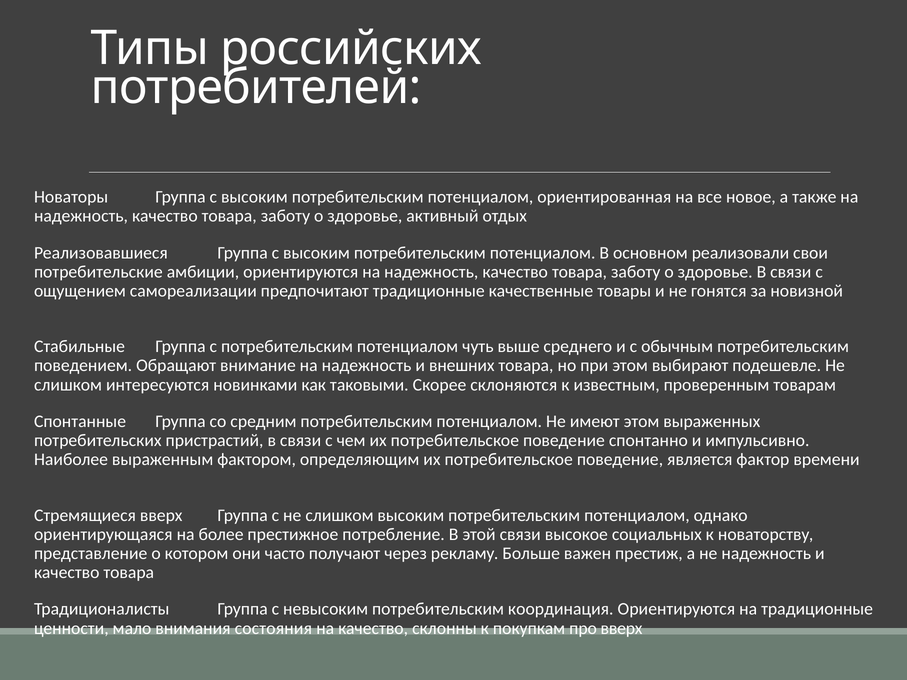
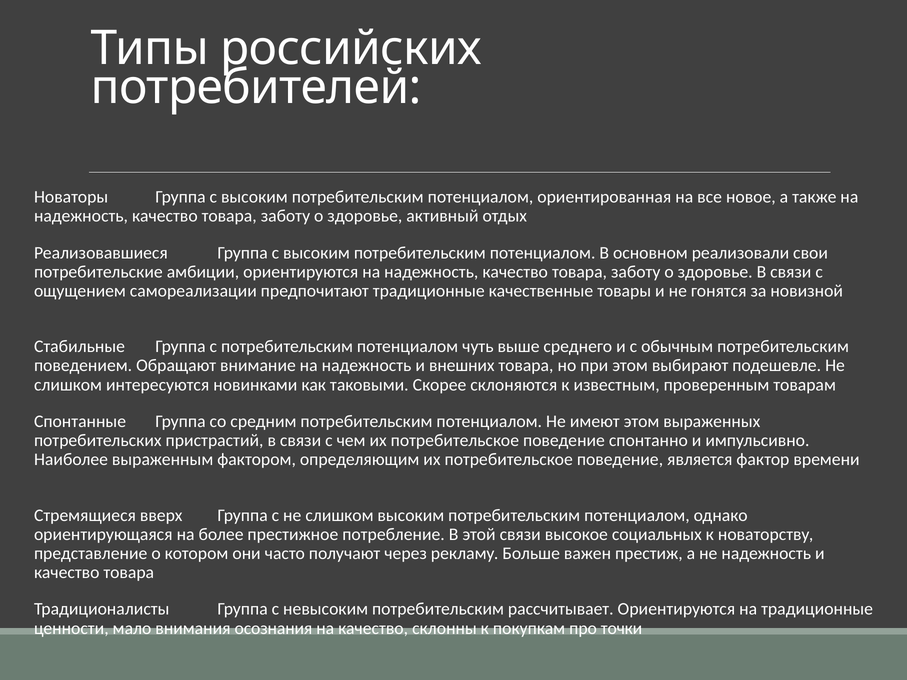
координация: координация -> рассчитывает
состояния: состояния -> осознания
про вверх: вверх -> точки
